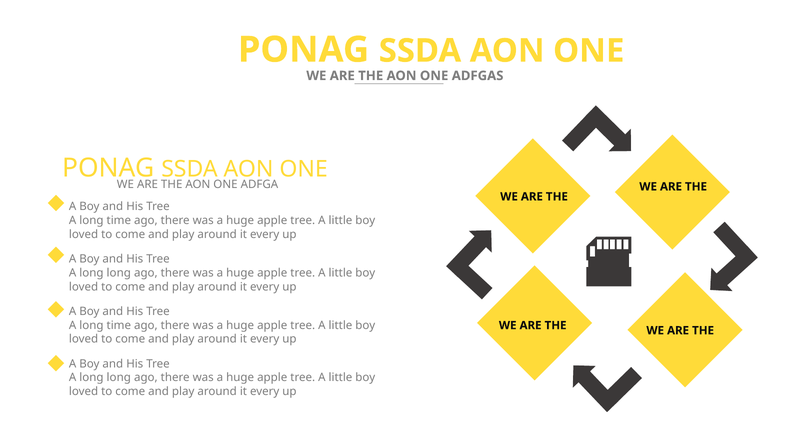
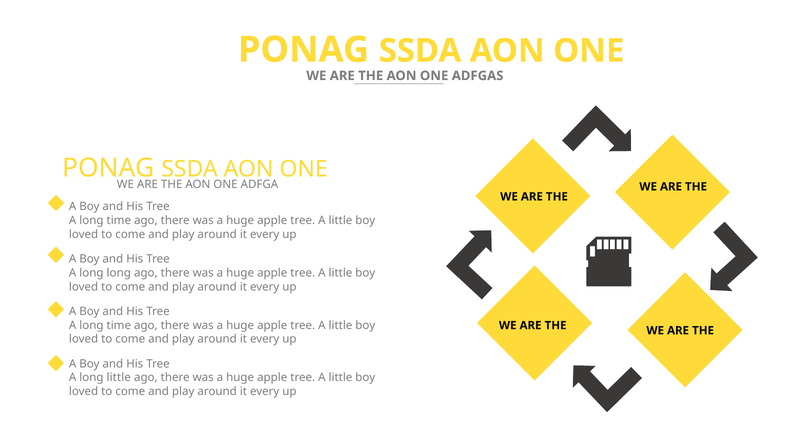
long at (119, 378): long -> little
